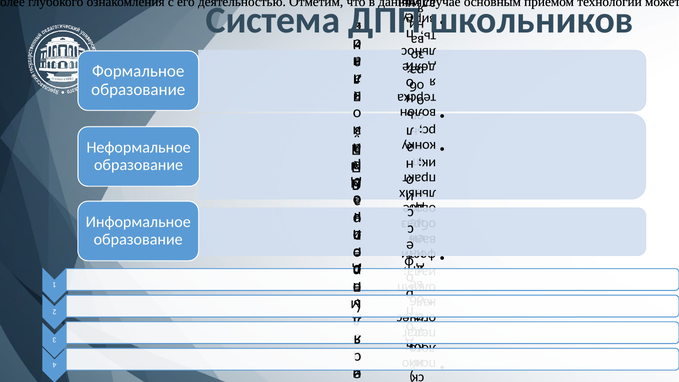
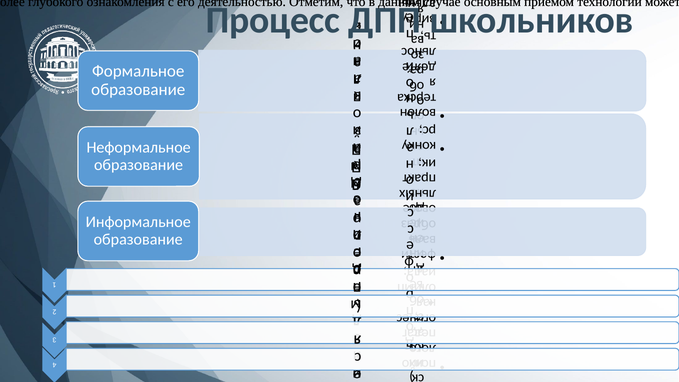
Система: Система -> Процесс
